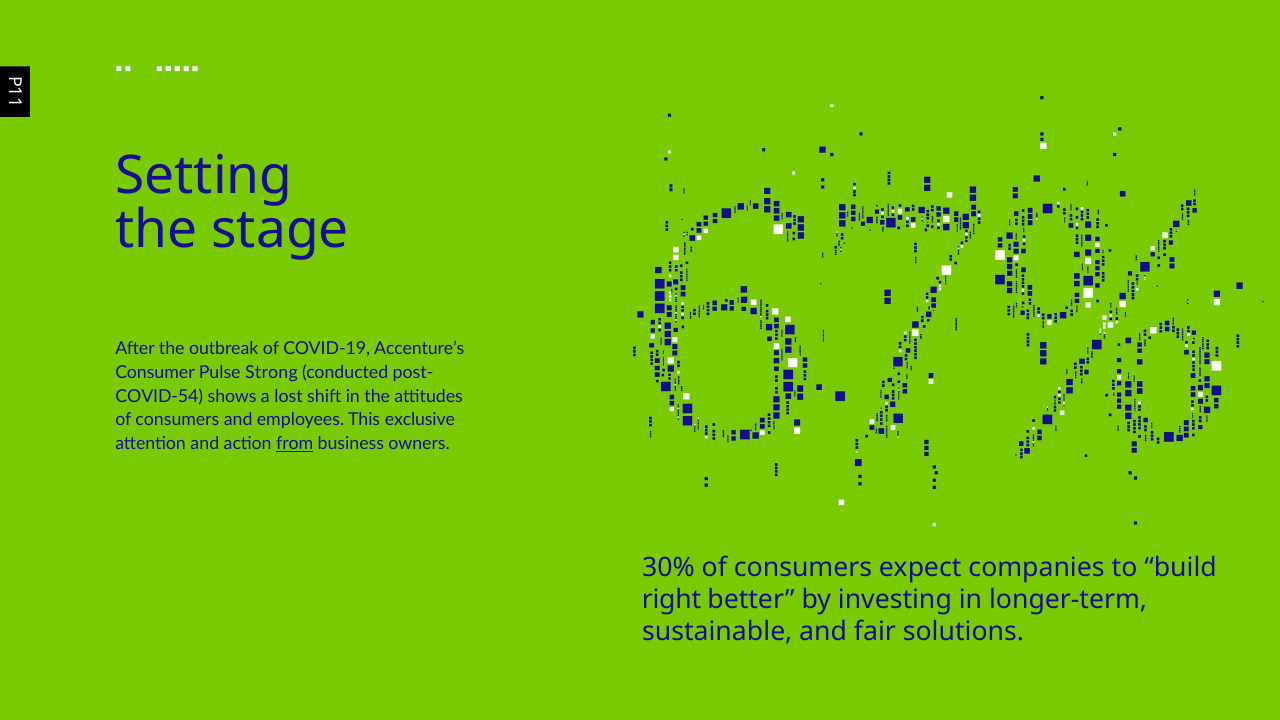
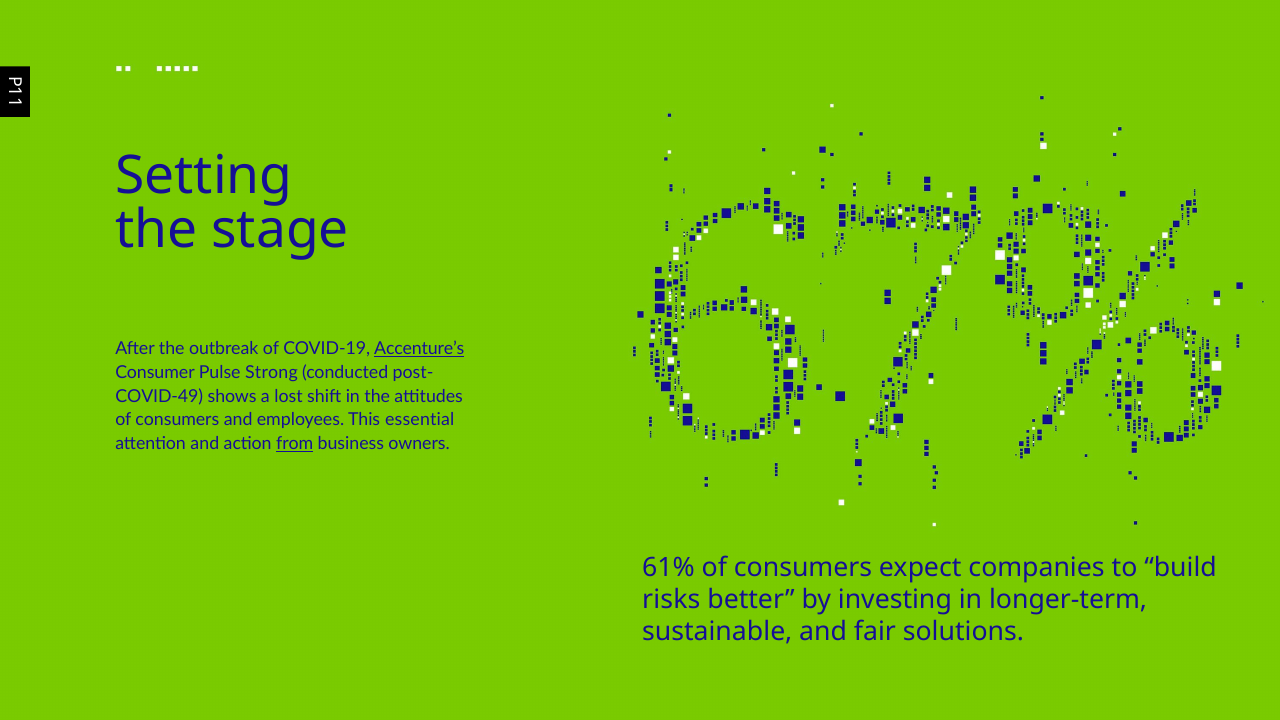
Accenture’s underline: none -> present
COVID-54: COVID-54 -> COVID-49
exclusive: exclusive -> essential
30%: 30% -> 61%
right: right -> risks
